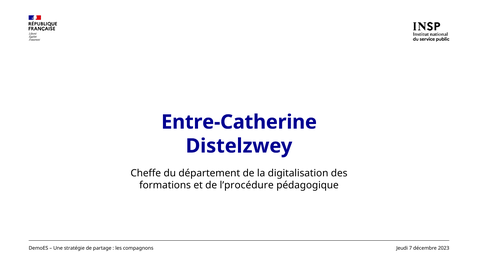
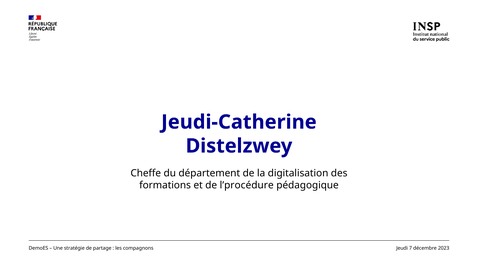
Entre-Catherine: Entre-Catherine -> Jeudi-Catherine
